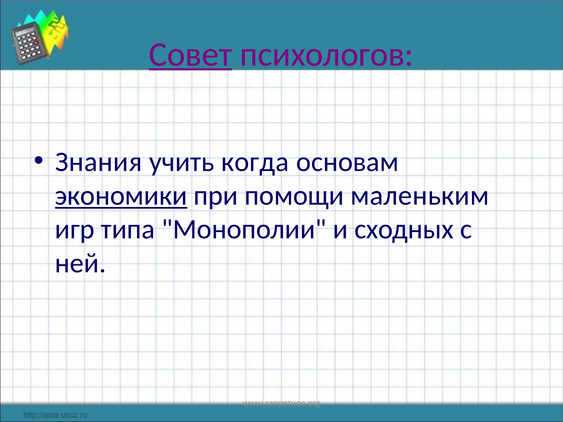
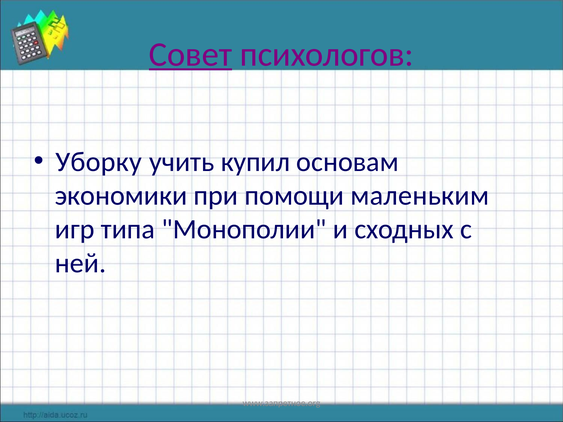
Знания: Знания -> Уборку
когда: когда -> купил
экономики underline: present -> none
